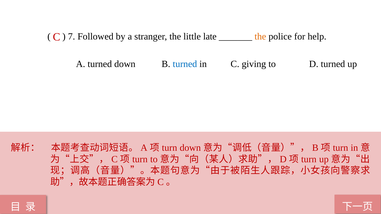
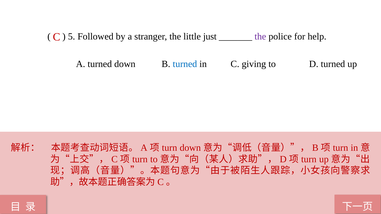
7: 7 -> 5
late: late -> just
the at (260, 37) colour: orange -> purple
